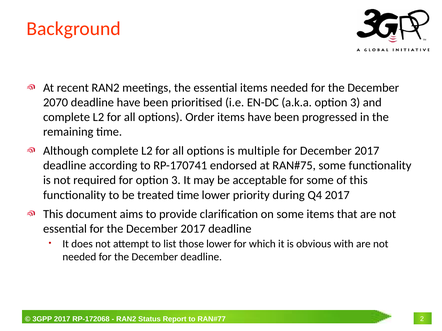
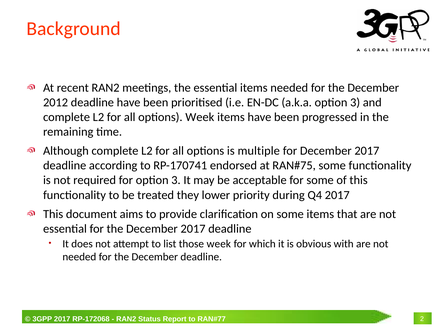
2070: 2070 -> 2012
options Order: Order -> Week
treated time: time -> they
those lower: lower -> week
